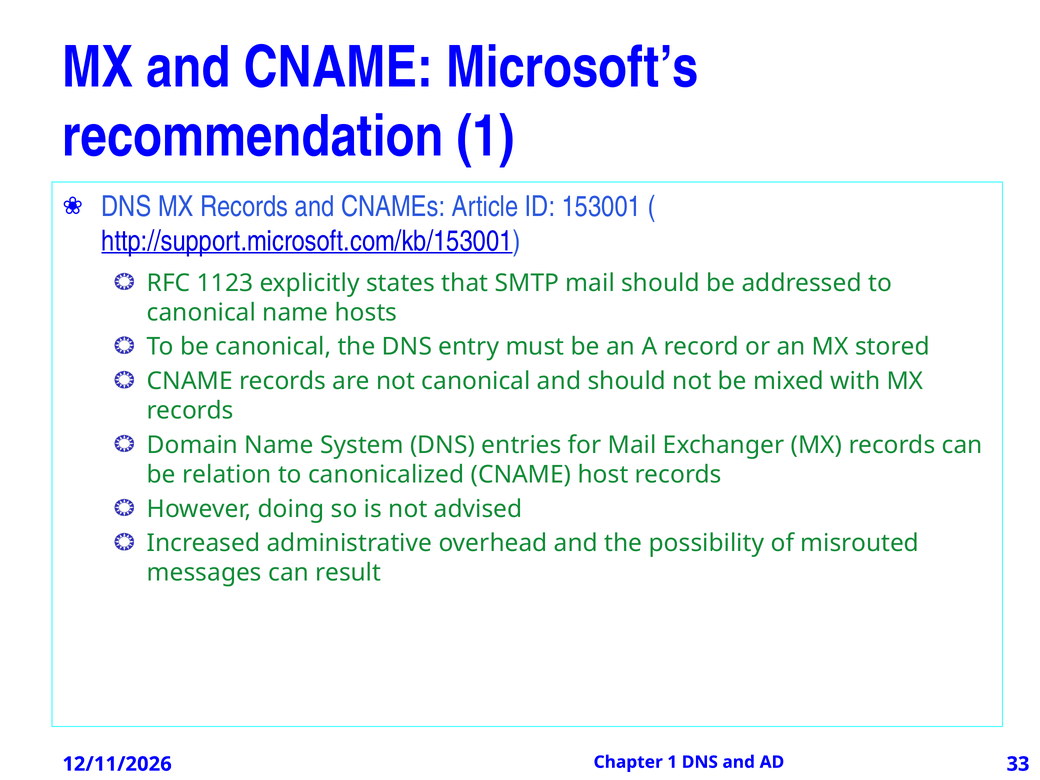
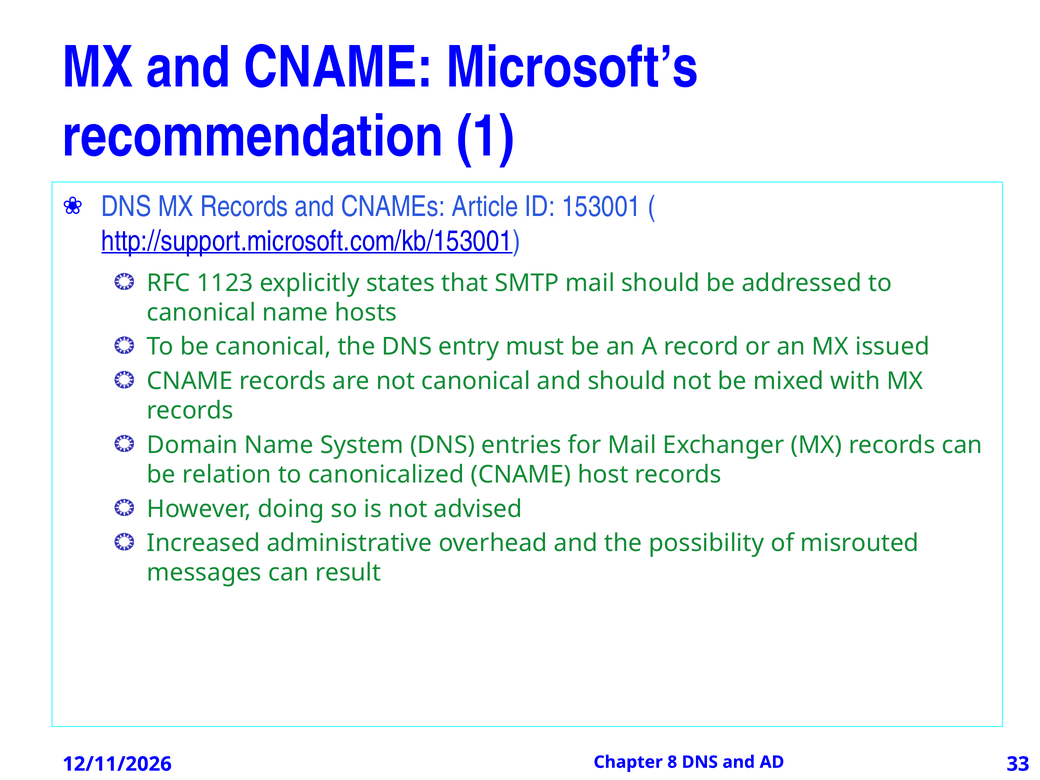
stored: stored -> issued
Chapter 1: 1 -> 8
